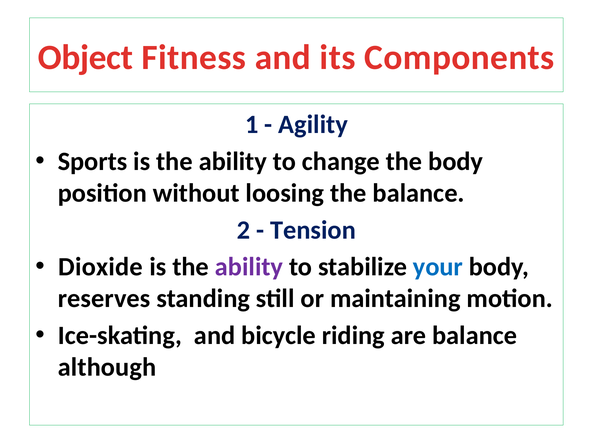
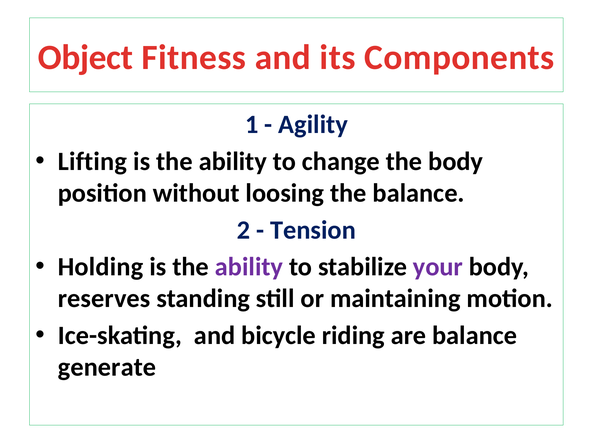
Sports: Sports -> Lifting
Dioxide: Dioxide -> Holding
your colour: blue -> purple
although: although -> generate
